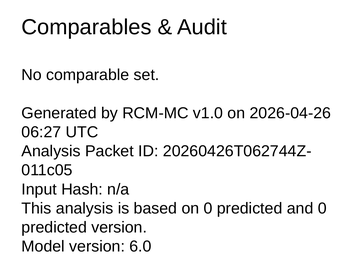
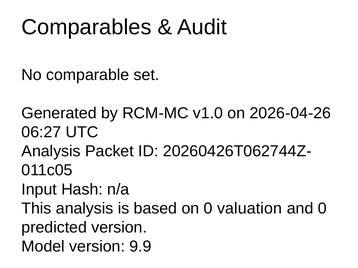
on 0 predicted: predicted -> valuation
6.0: 6.0 -> 9.9
